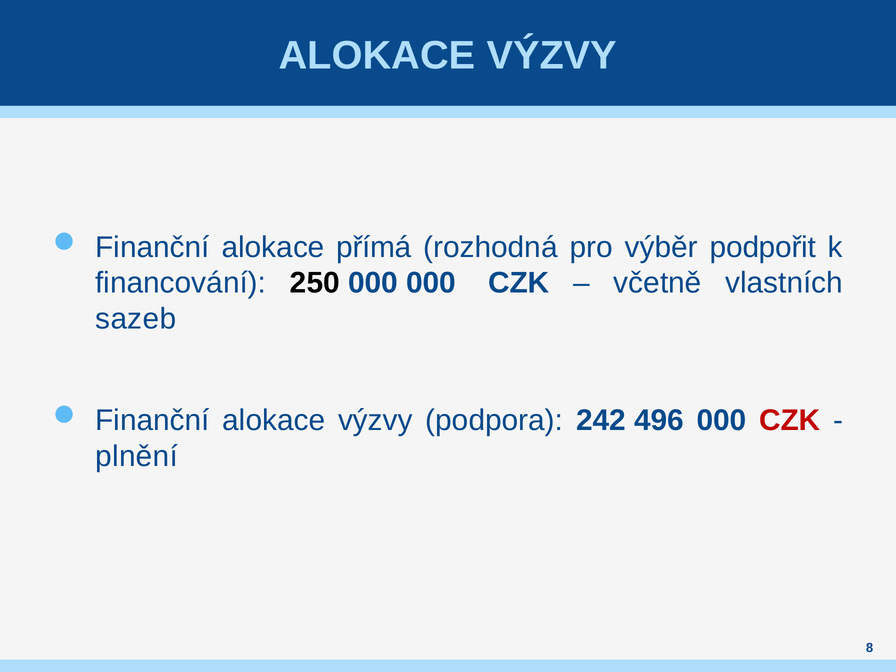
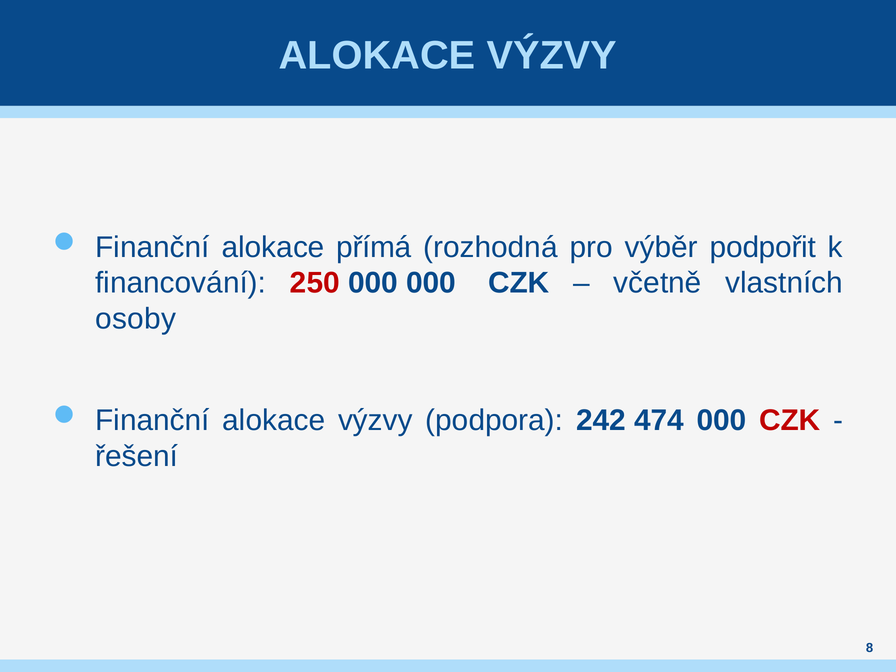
250 colour: black -> red
sazeb: sazeb -> osoby
496: 496 -> 474
plnění: plnění -> řešení
